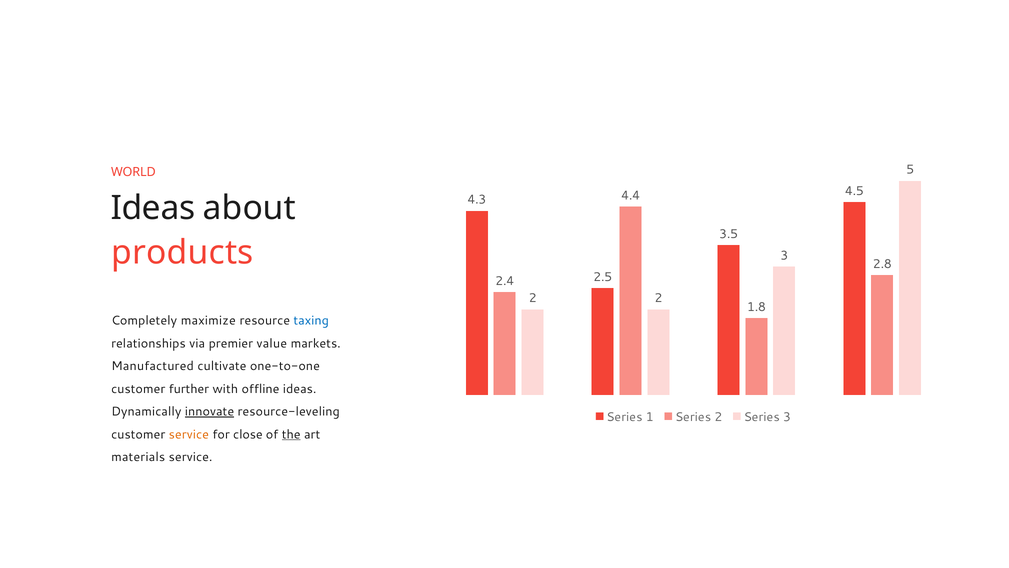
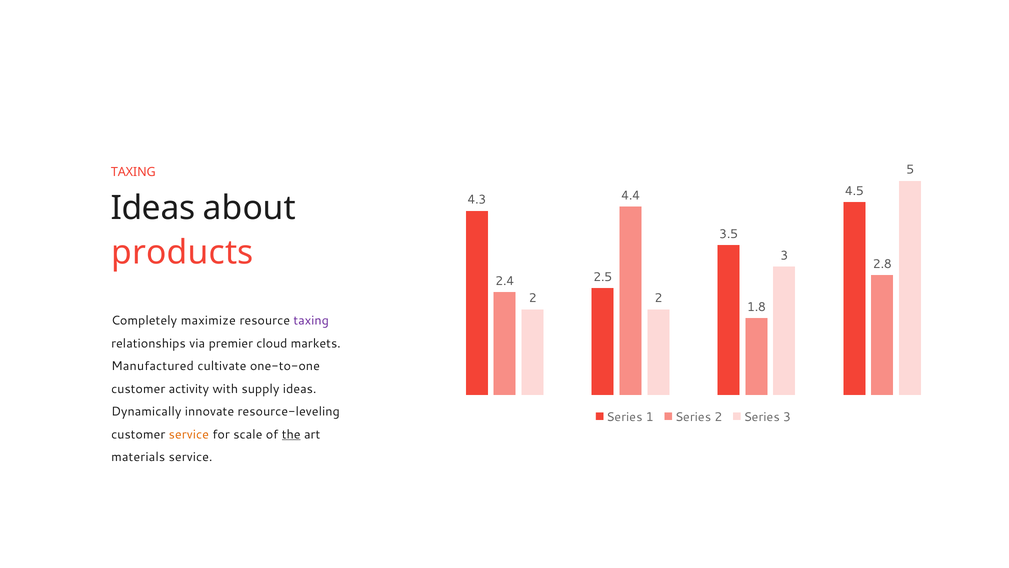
WORLD at (133, 172): WORLD -> TAXING
taxing at (311, 321) colour: blue -> purple
value: value -> cloud
further: further -> activity
offline: offline -> supply
innovate underline: present -> none
close: close -> scale
